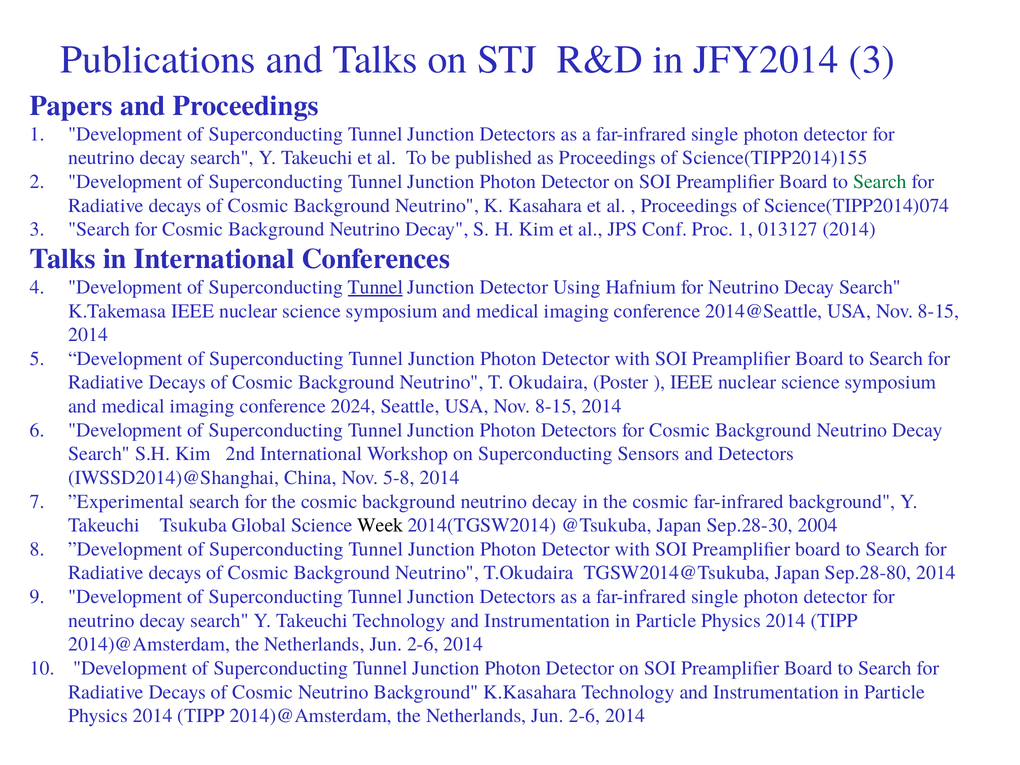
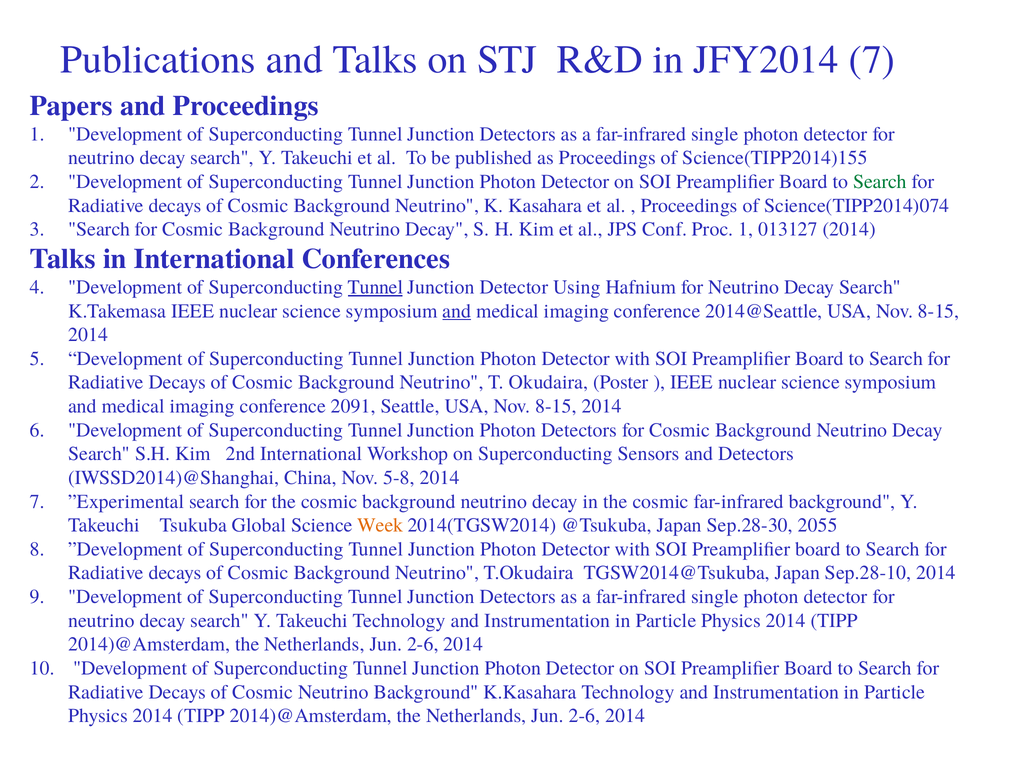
JFY2014 3: 3 -> 7
and at (457, 311) underline: none -> present
2024: 2024 -> 2091
Week colour: black -> orange
2004: 2004 -> 2055
Sep.28-80: Sep.28-80 -> Sep.28-10
